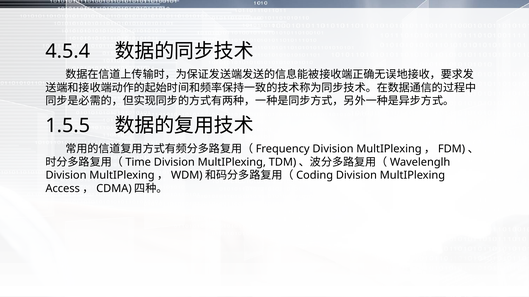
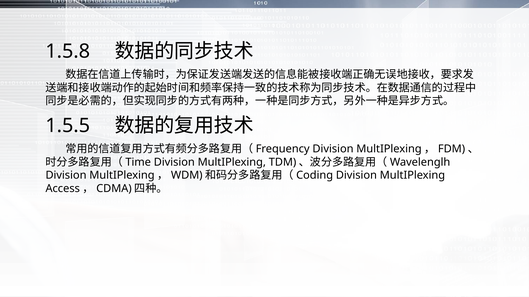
4.5.4: 4.5.4 -> 1.5.8
